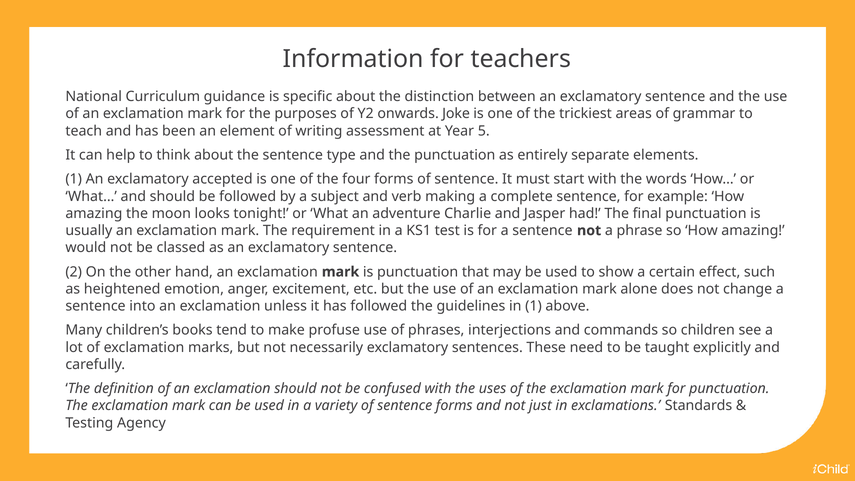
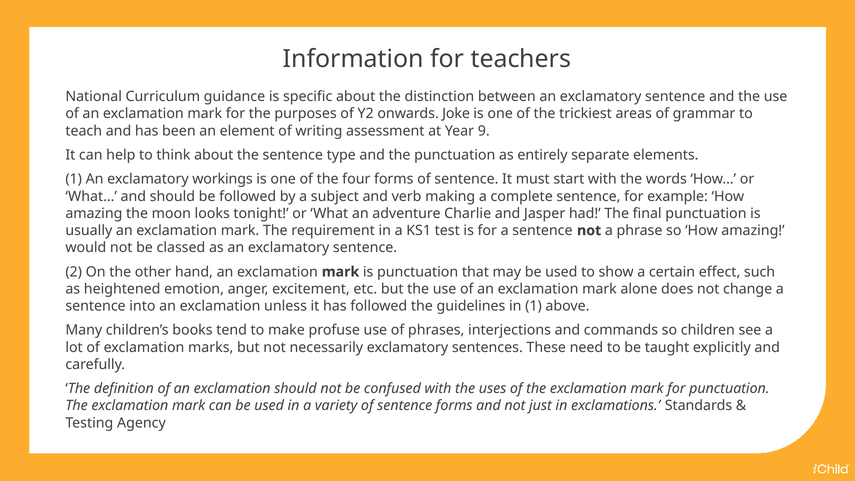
5: 5 -> 9
accepted: accepted -> workings
